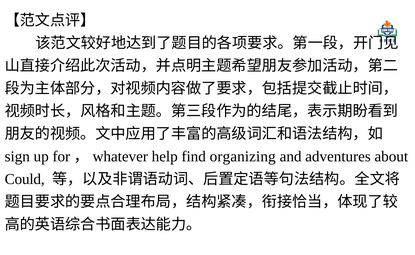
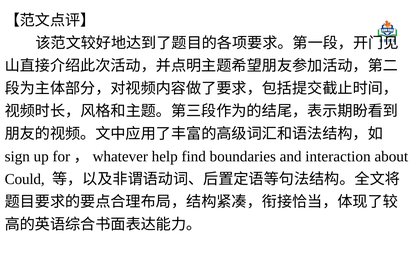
organizing: organizing -> boundaries
adventures: adventures -> interaction
